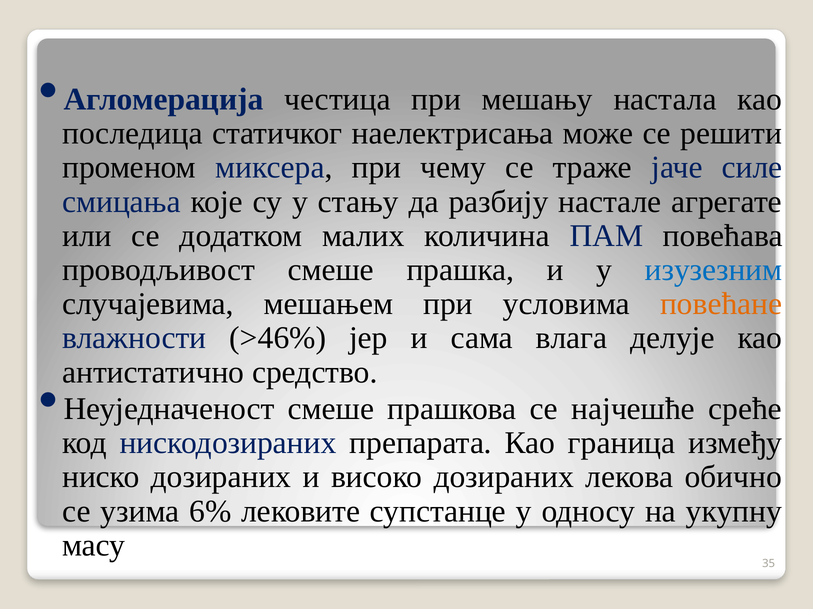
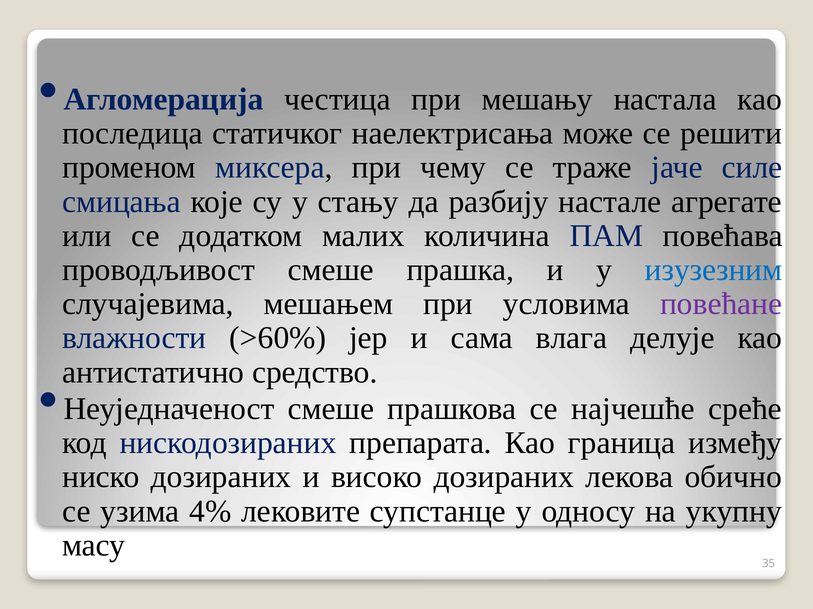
повећане colour: orange -> purple
>46%: >46% -> >60%
6%: 6% -> 4%
